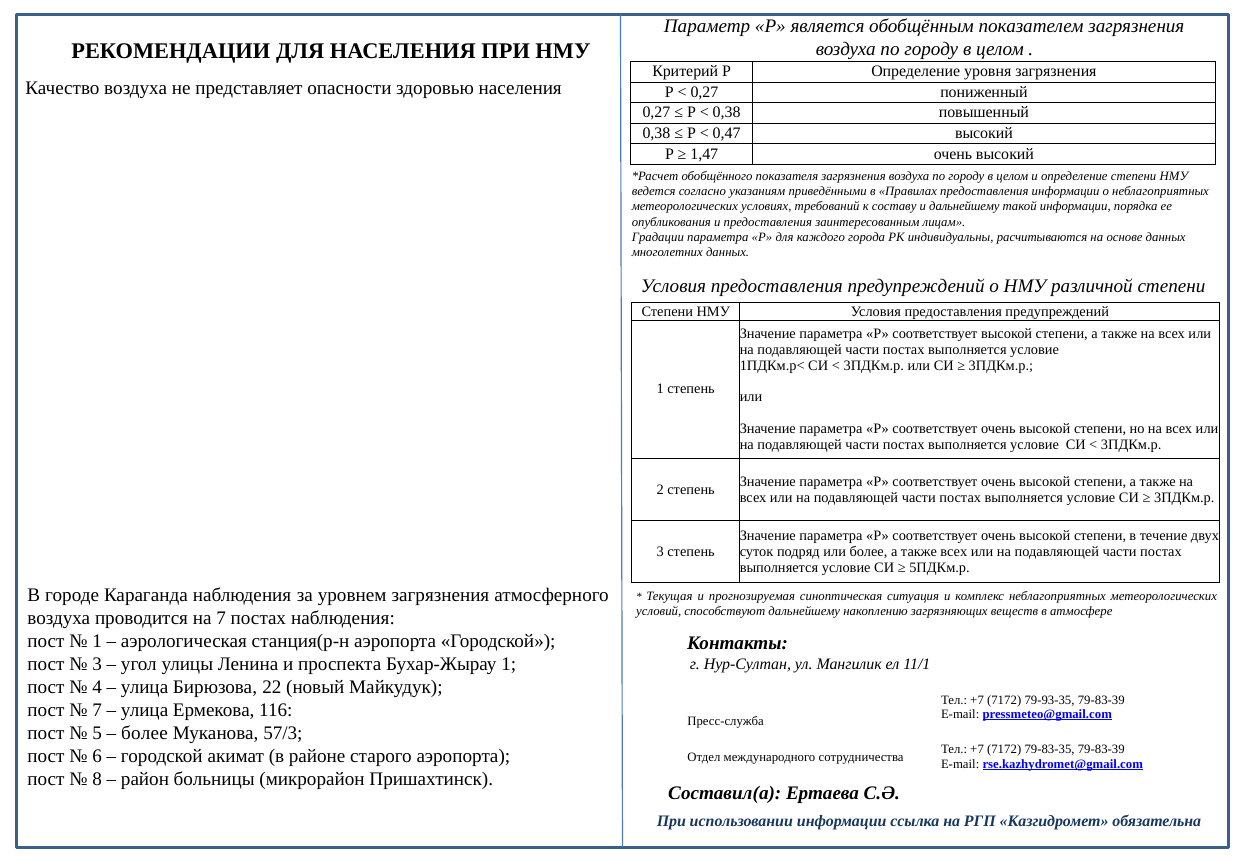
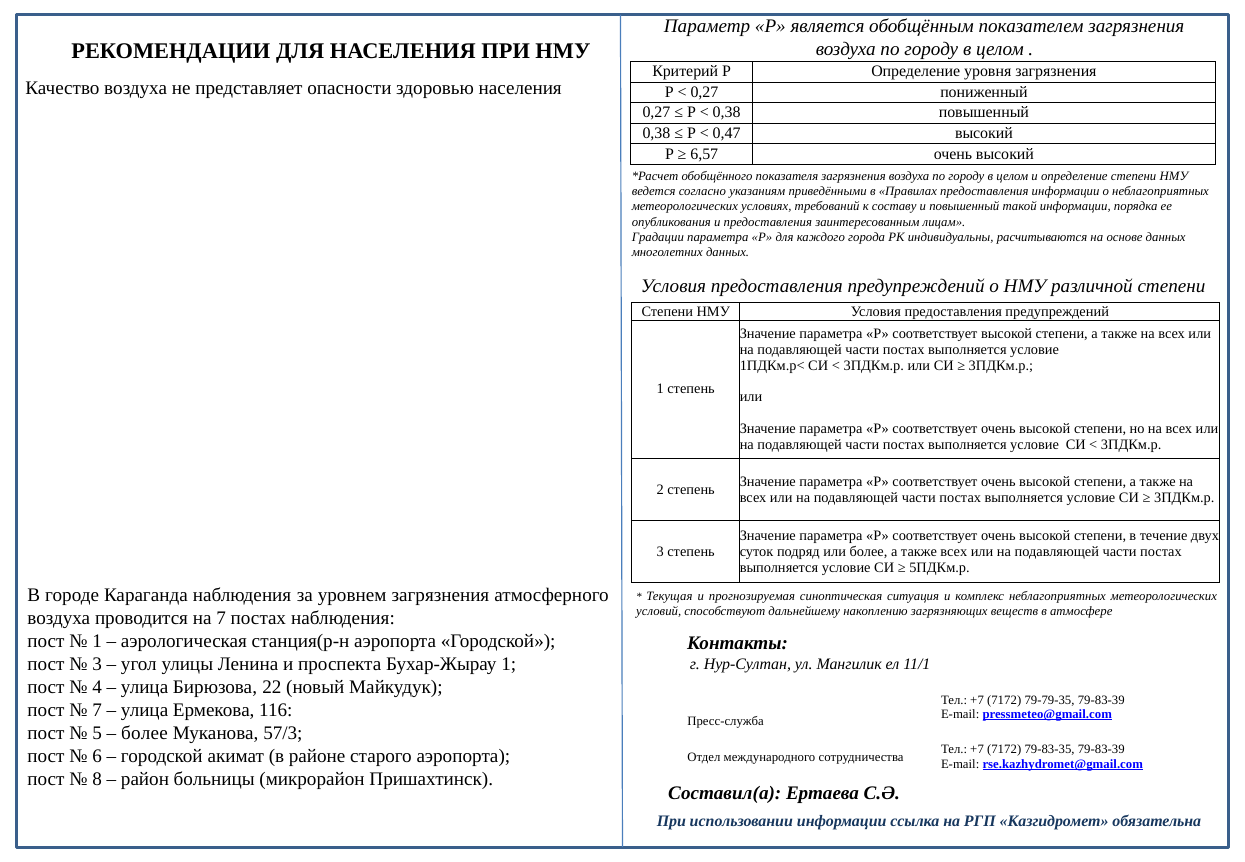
1,47: 1,47 -> 6,57
и дальнейшему: дальнейшему -> повышенный
79-93-35: 79-93-35 -> 79-79-35
